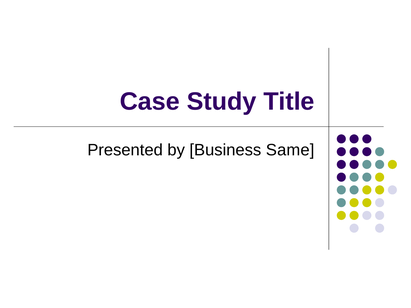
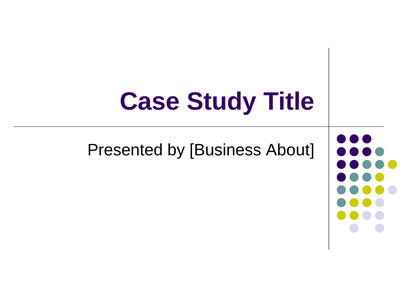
Same: Same -> About
